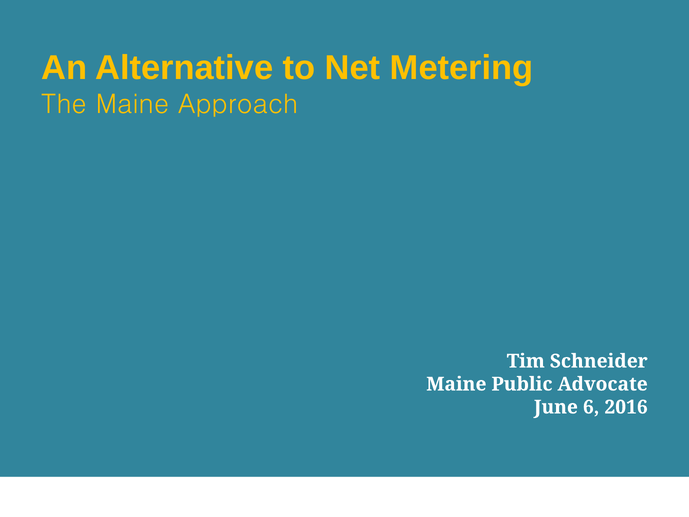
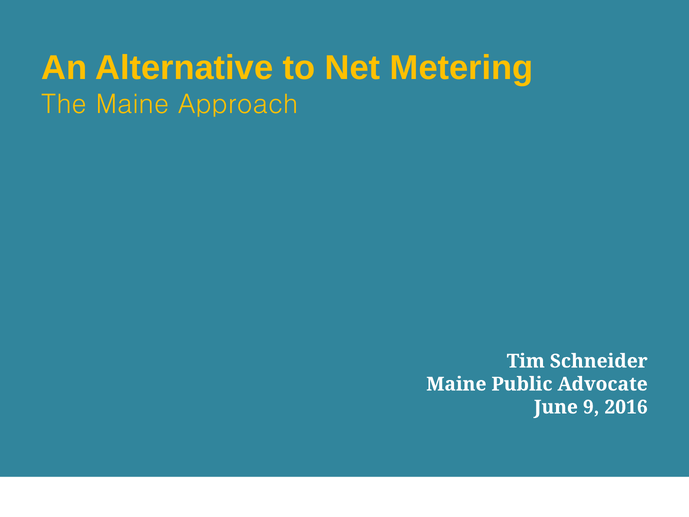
6: 6 -> 9
